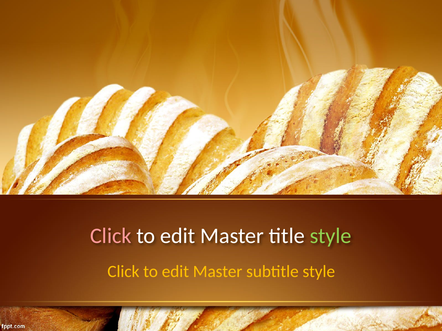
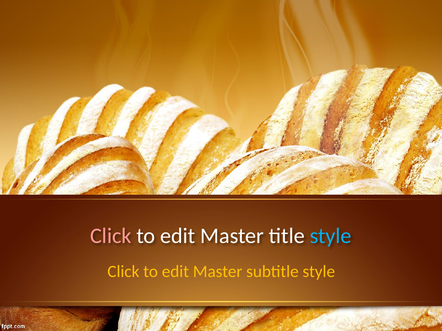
style at (331, 236) colour: light green -> light blue
